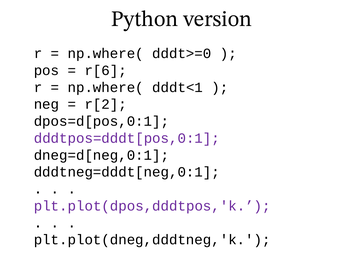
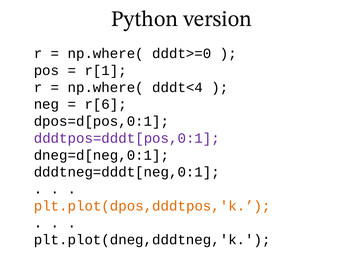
r[6: r[6 -> r[1
dddt<1: dddt<1 -> dddt<4
r[2: r[2 -> r[6
plt.plot(dpos,dddtpos,'k colour: purple -> orange
